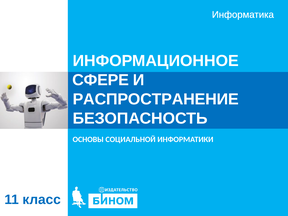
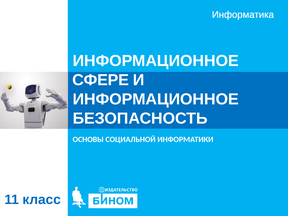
РАСПРОСТРАНЕНИЕ at (156, 99): РАСПРОСТРАНЕНИЕ -> ИНФОРМАЦИОННОЕ
